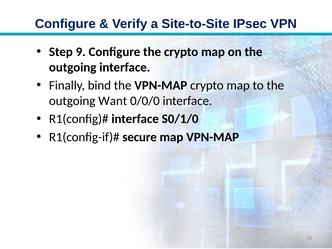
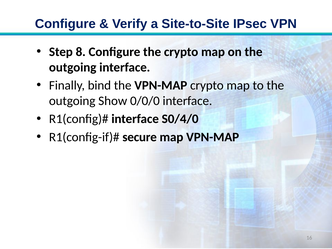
9: 9 -> 8
Want: Want -> Show
S0/1/0: S0/1/0 -> S0/4/0
